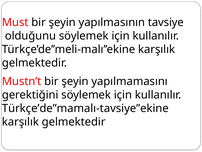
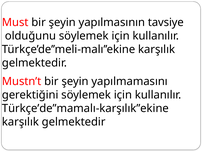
Türkçe’de’’mamalı-tavsiye’’ekine: Türkçe’de’’mamalı-tavsiye’’ekine -> Türkçe’de’’mamalı-karşılık’’ekine
